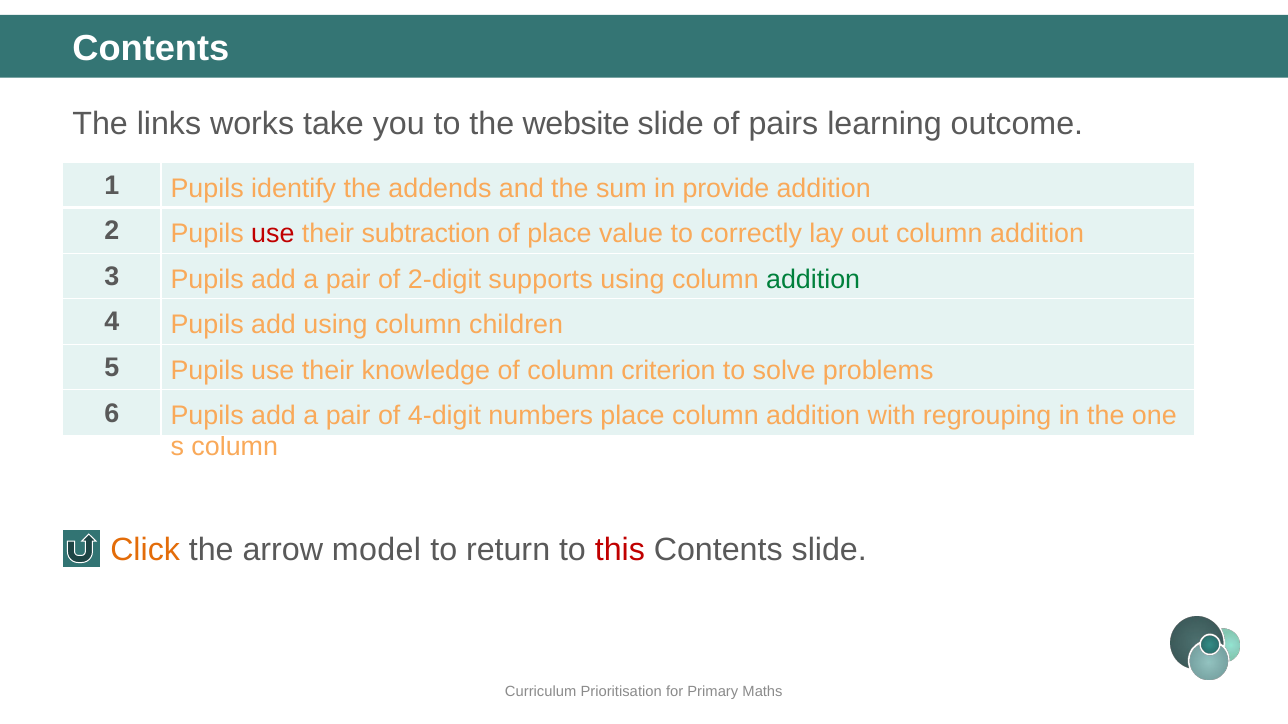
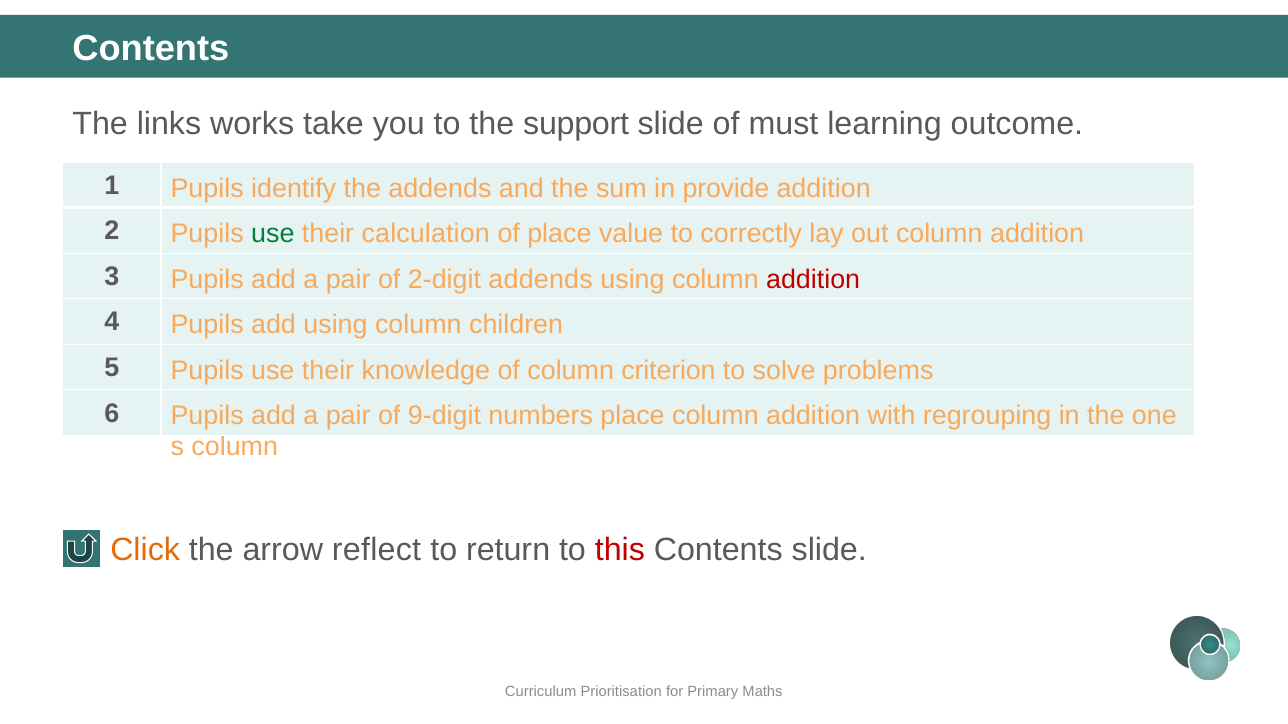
website: website -> support
pairs: pairs -> must
use at (273, 234) colour: red -> green
subtraction: subtraction -> calculation
2-digit supports: supports -> addends
addition at (813, 280) colour: green -> red
4-digit: 4-digit -> 9-digit
model: model -> reflect
